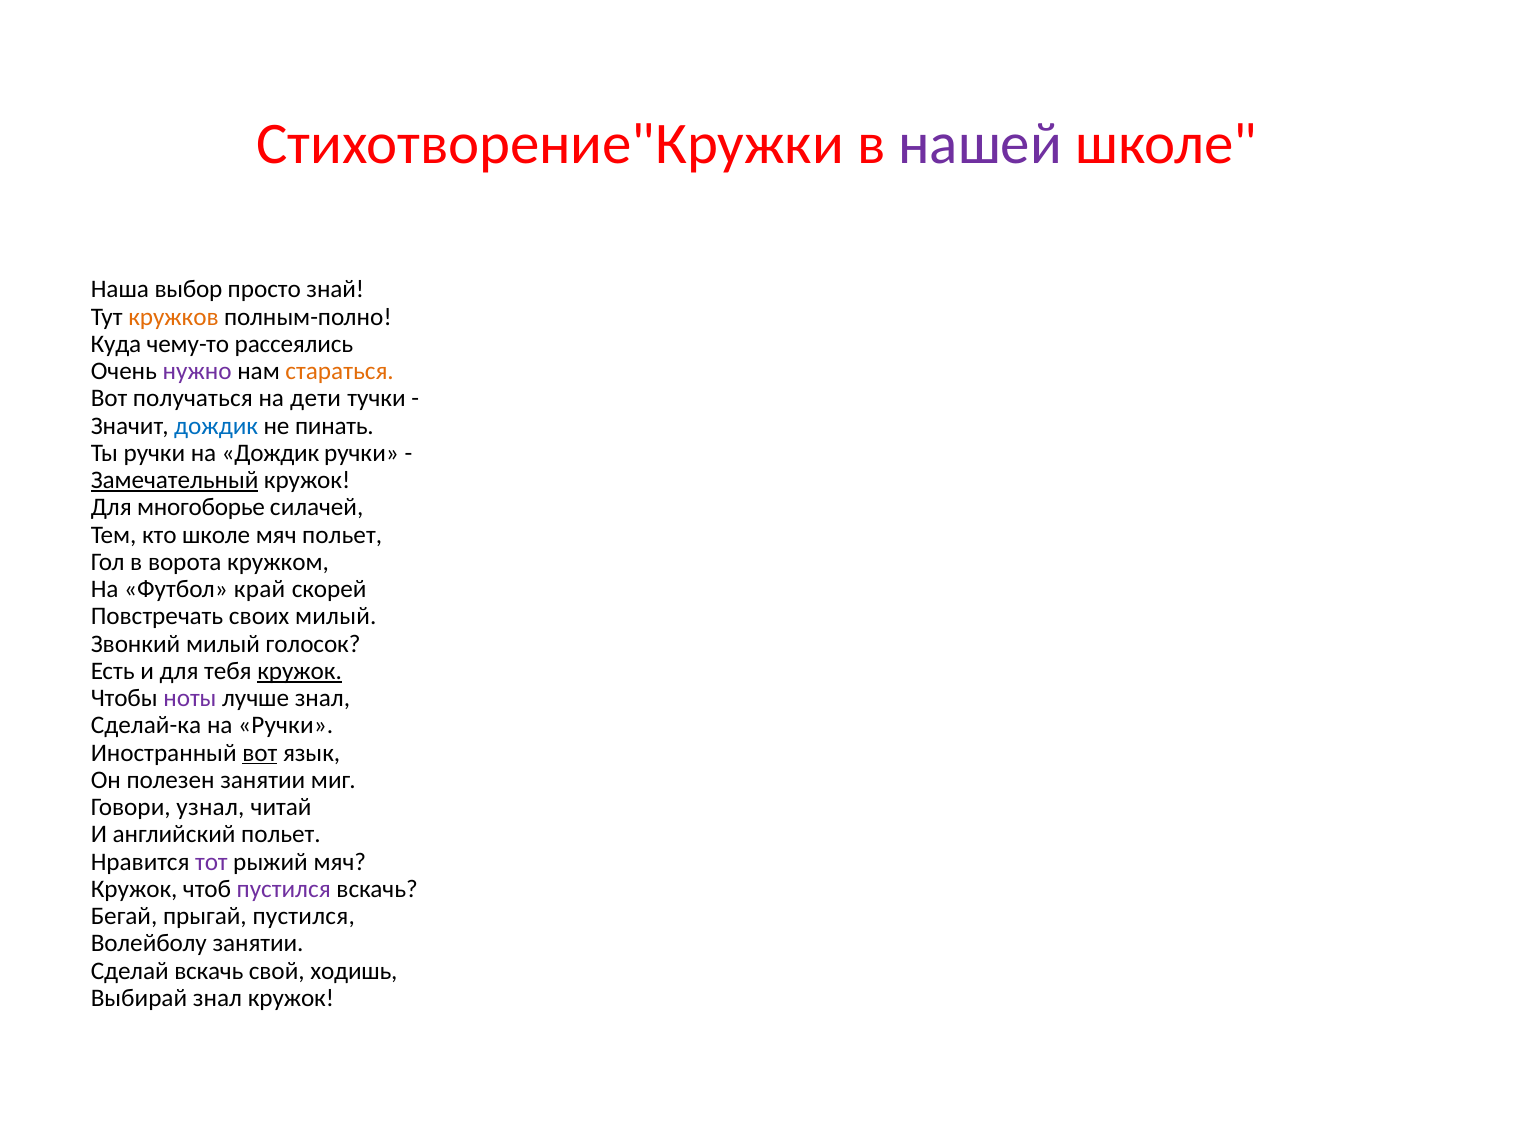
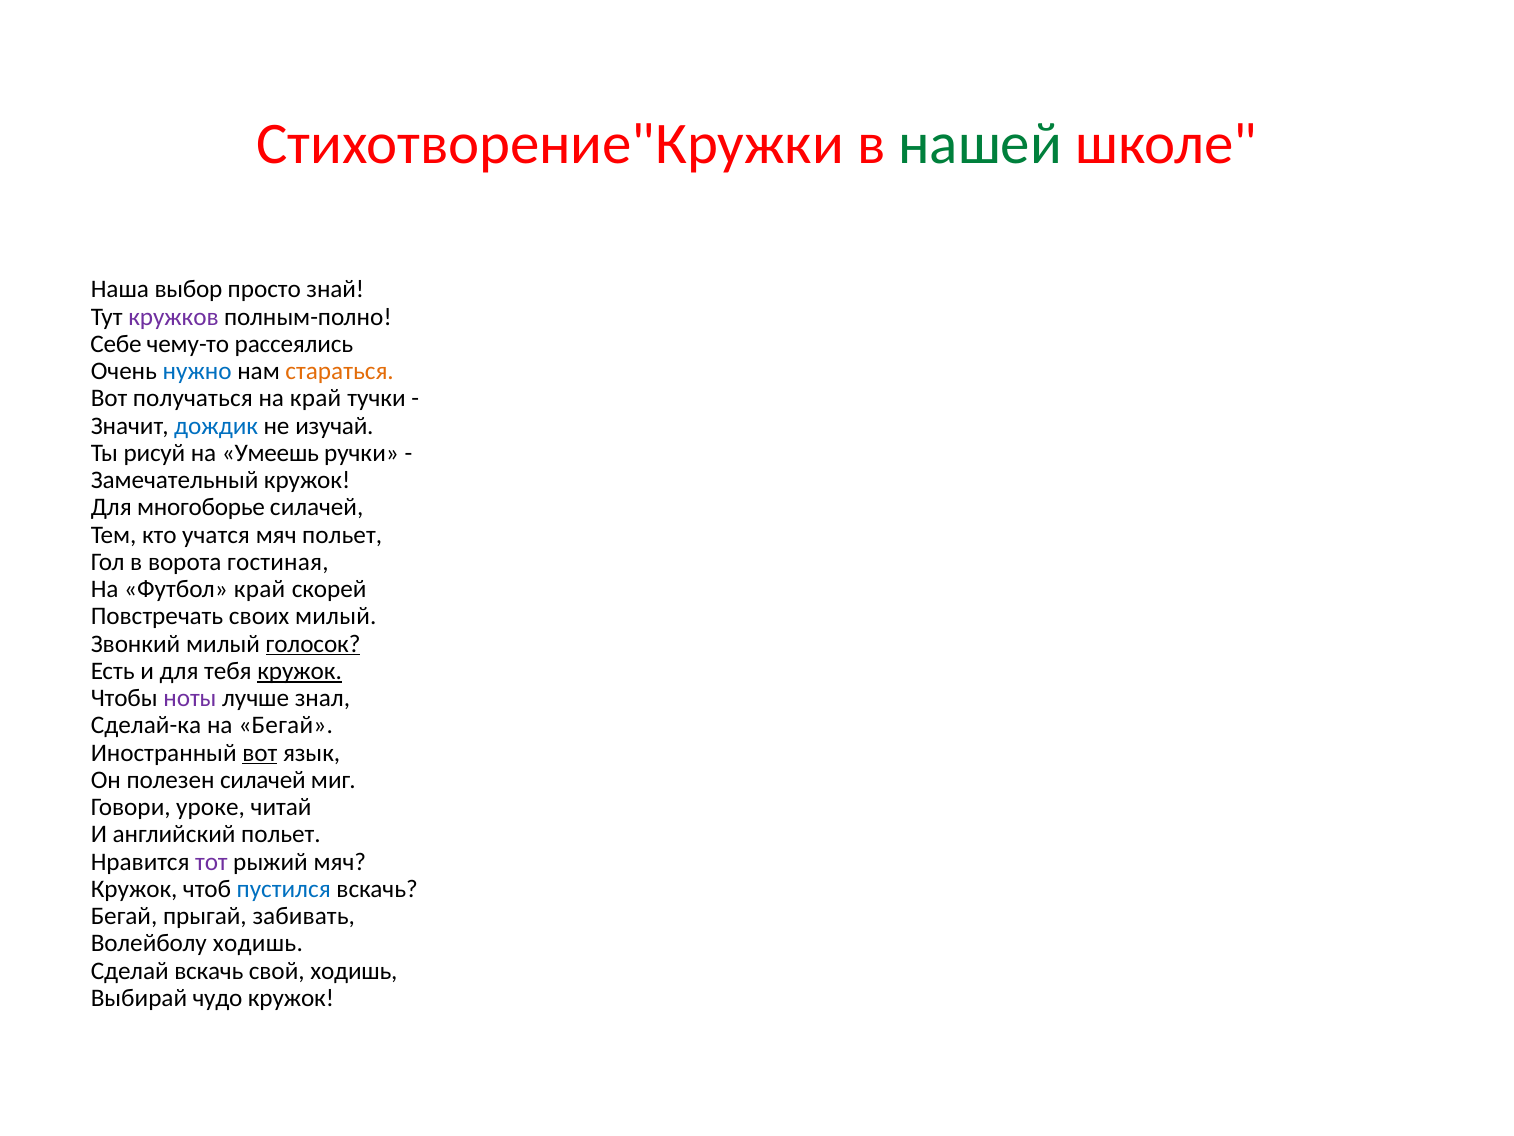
нашей colour: purple -> green
кружков colour: orange -> purple
Куда: Куда -> Себе
нужно colour: purple -> blue
на дети: дети -> край
пинать: пинать -> изучай
Ты ручки: ручки -> рисуй
на Дождик: Дождик -> Умеешь
Замечательный underline: present -> none
кто школе: школе -> учатся
кружком: кружком -> гостиная
голосок underline: none -> present
на Ручки: Ручки -> Бегай
полезен занятии: занятии -> силачей
узнал: узнал -> уроке
пустился at (284, 889) colour: purple -> blue
прыгай пустился: пустился -> забивать
Волейболу занятии: занятии -> ходишь
Выбирай знал: знал -> чудо
